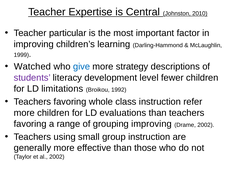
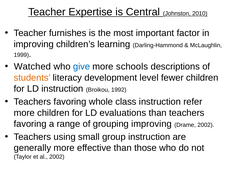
particular: particular -> furnishes
strategy: strategy -> schools
students colour: purple -> orange
LD limitations: limitations -> instruction
